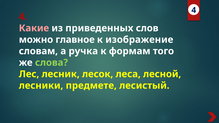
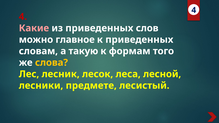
к изображение: изображение -> приведенных
ручка: ручка -> такую
слова colour: light green -> yellow
